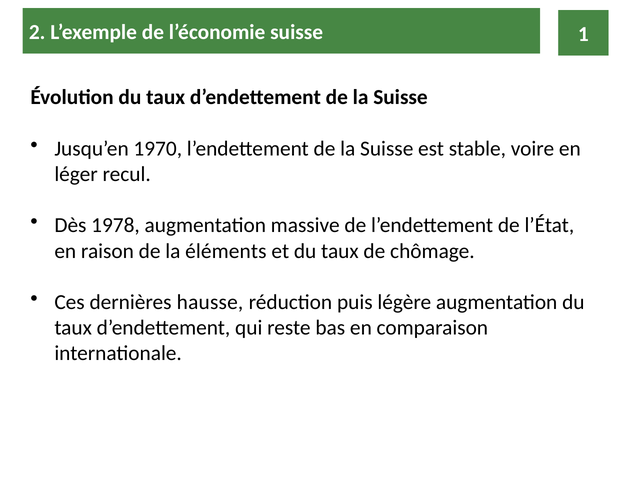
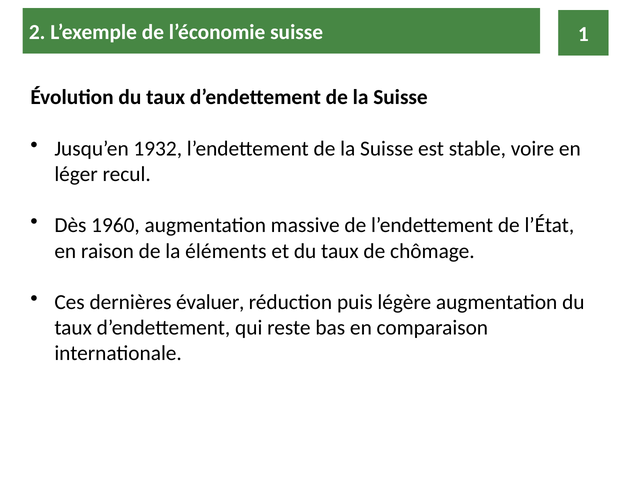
1970: 1970 -> 1932
1978: 1978 -> 1960
hausse: hausse -> évaluer
